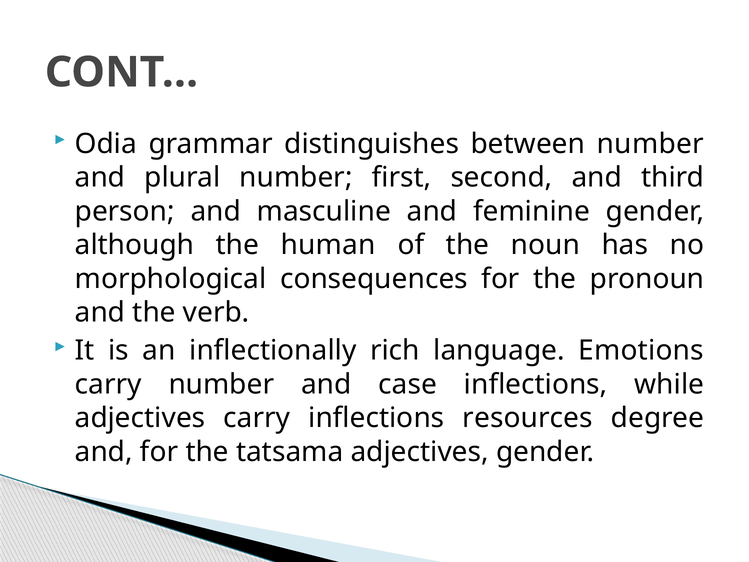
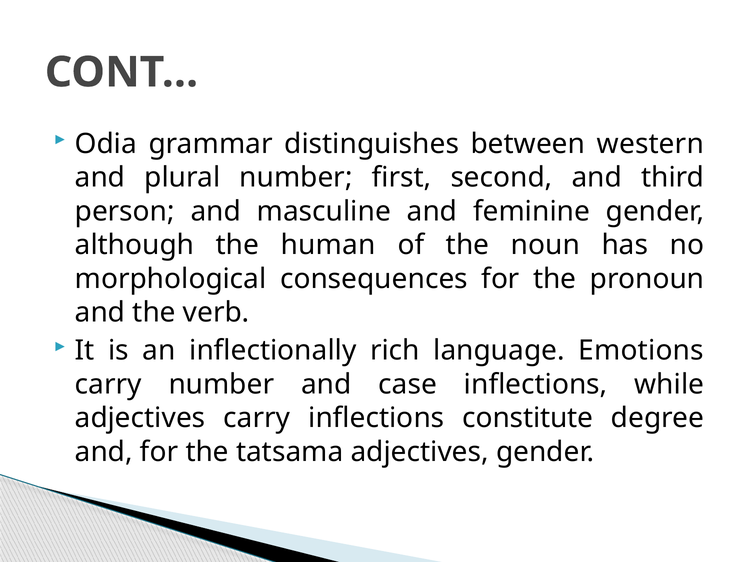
between number: number -> western
resources: resources -> constitute
